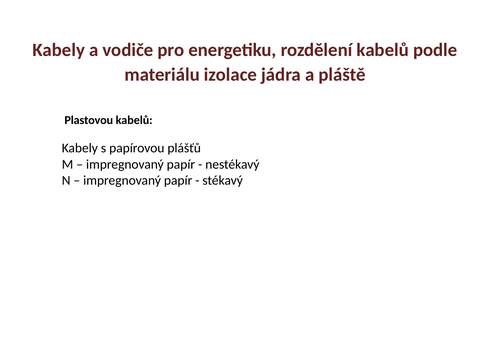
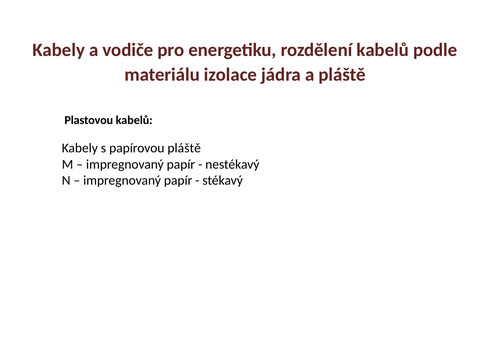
papírovou plášťů: plášťů -> pláště
